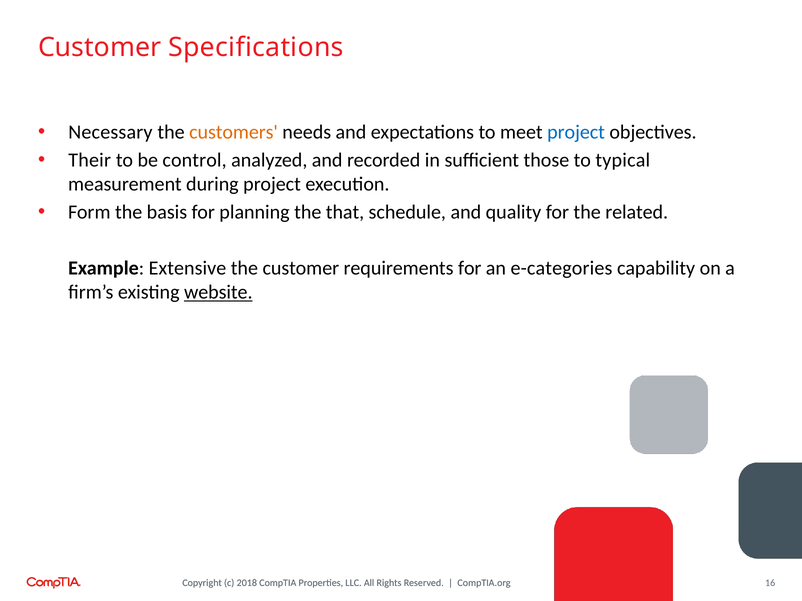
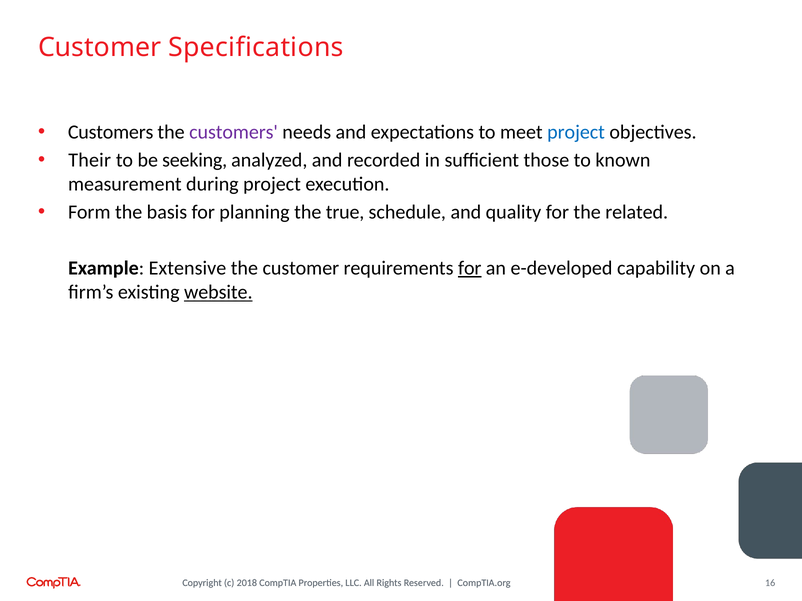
Necessary at (110, 132): Necessary -> Customers
customers at (234, 132) colour: orange -> purple
control: control -> seeking
typical: typical -> known
that: that -> true
for at (470, 268) underline: none -> present
e-categories: e-categories -> e-developed
